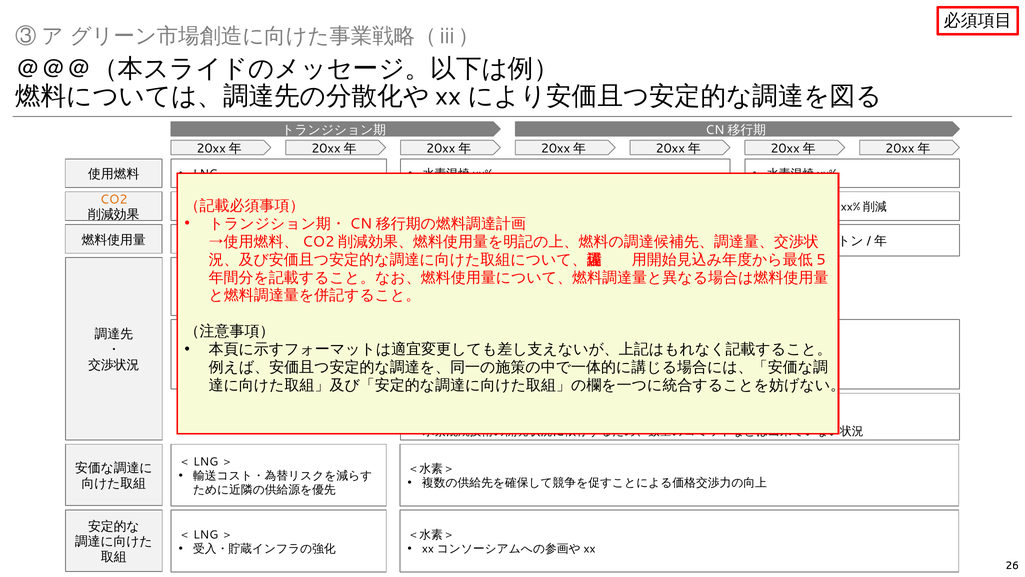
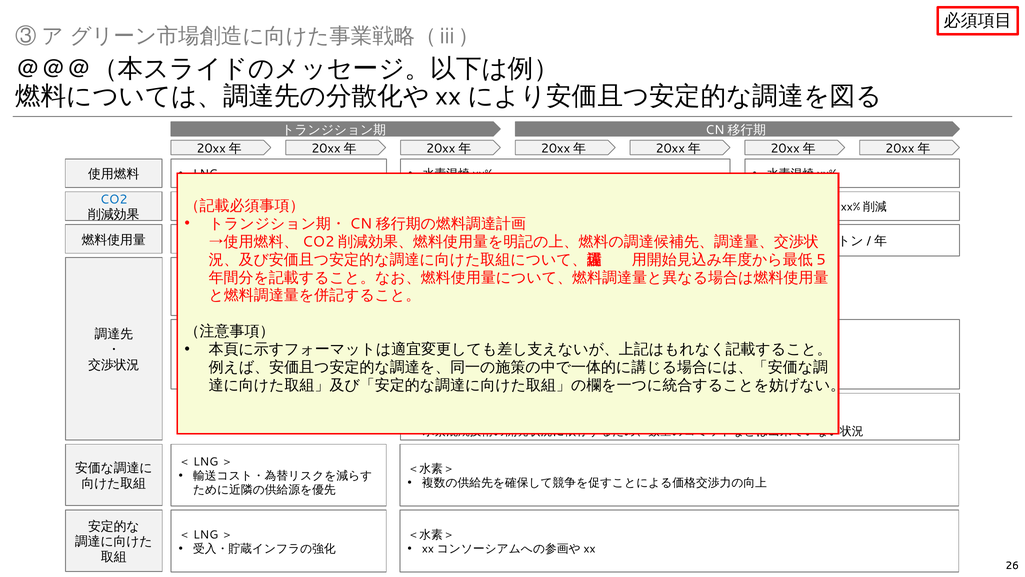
CO2 colour: orange -> blue
